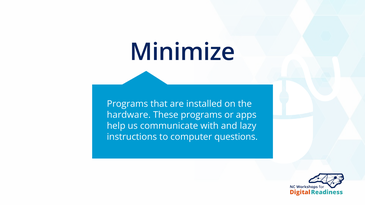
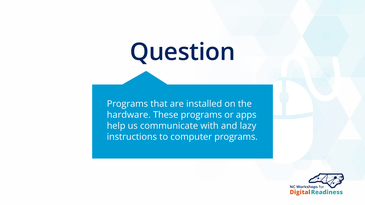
Minimize: Minimize -> Question
computer questions: questions -> programs
